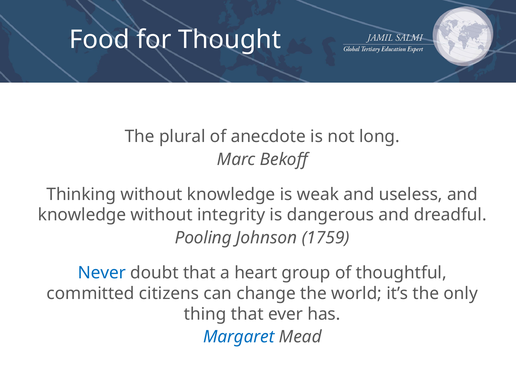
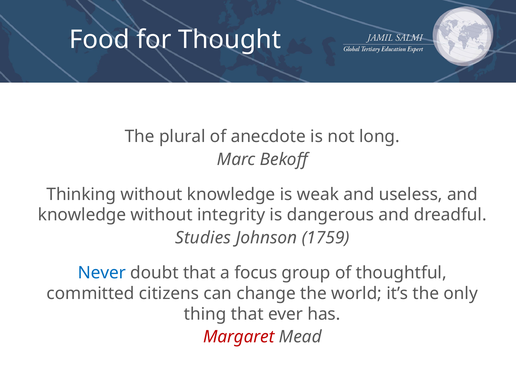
Pooling: Pooling -> Studies
heart: heart -> focus
Margaret colour: blue -> red
